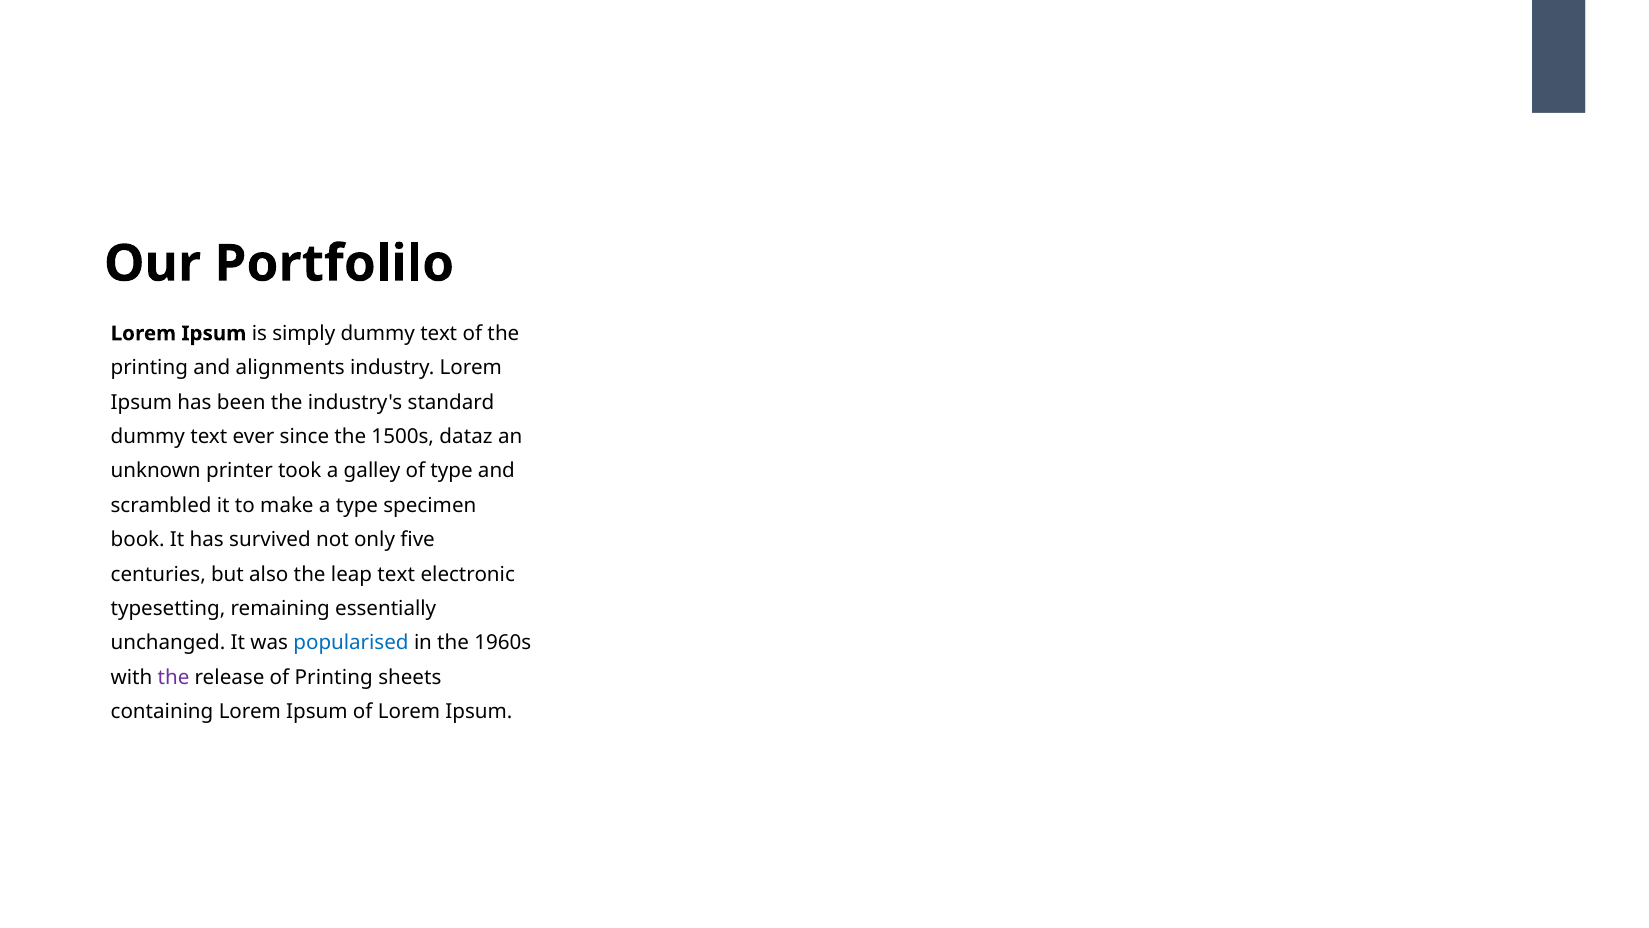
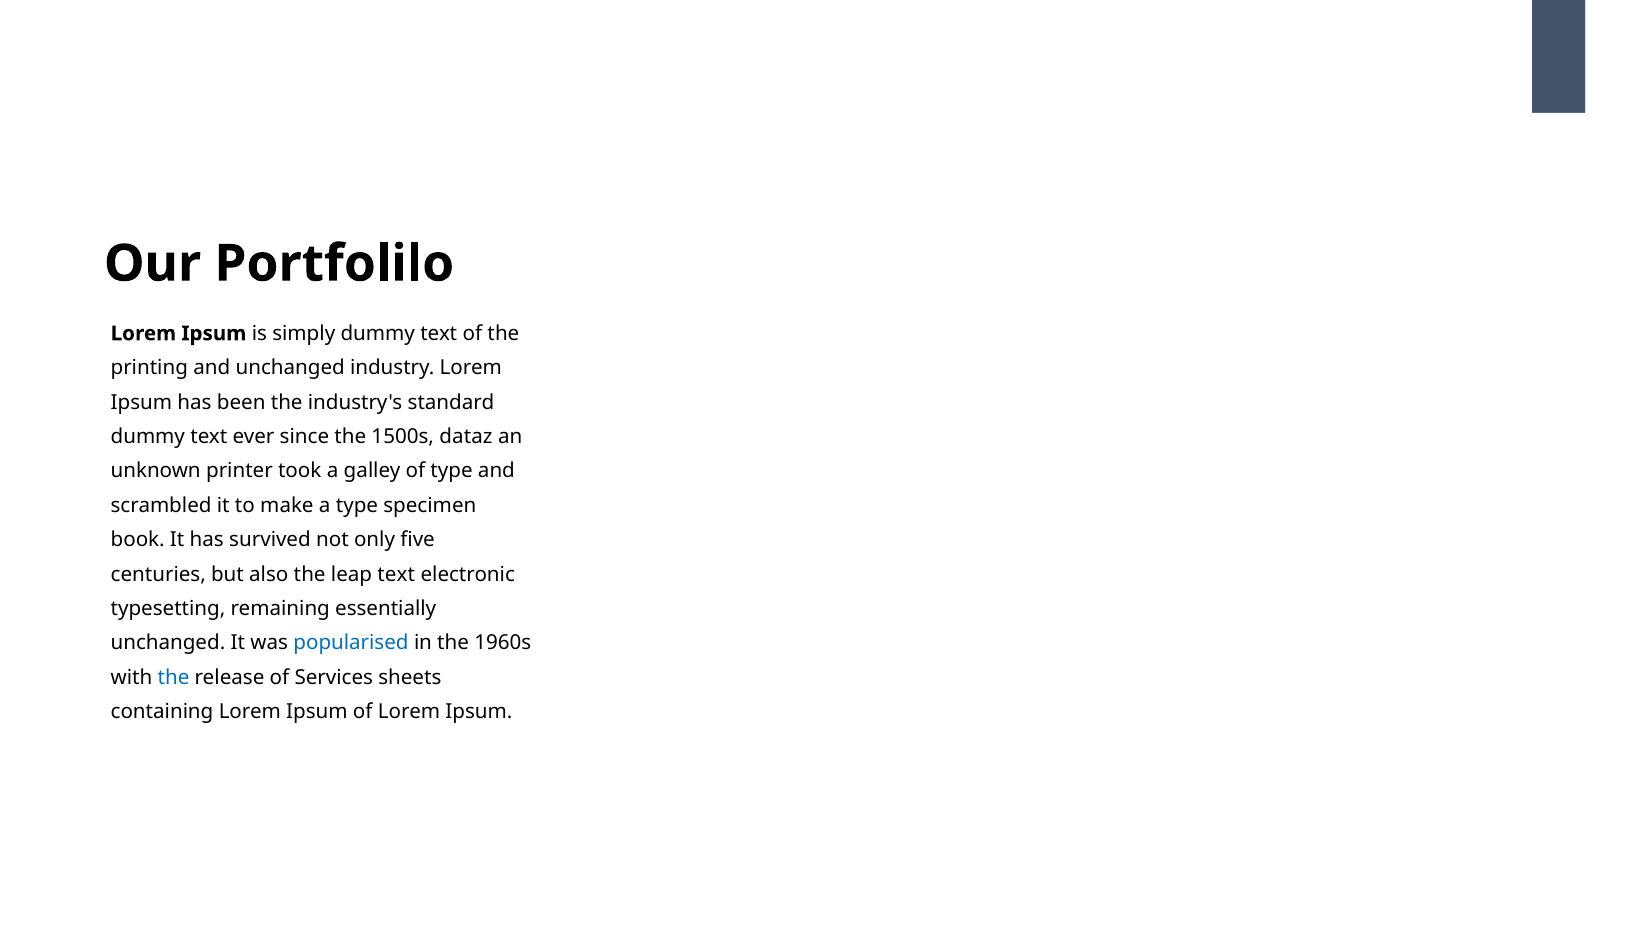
and alignments: alignments -> unchanged
the at (174, 677) colour: purple -> blue
of Printing: Printing -> Services
